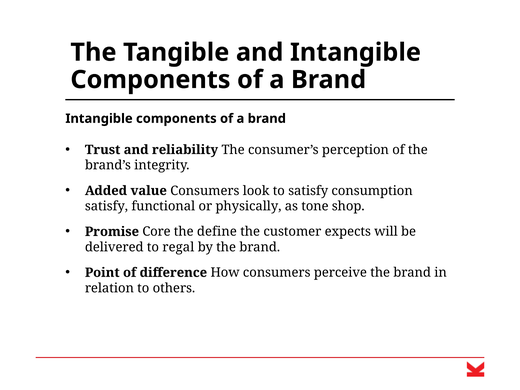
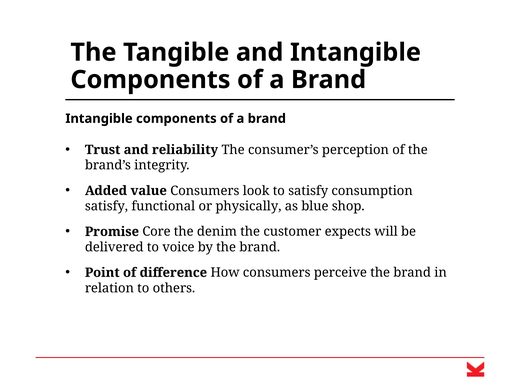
tone: tone -> blue
define: define -> denim
regal: regal -> voice
